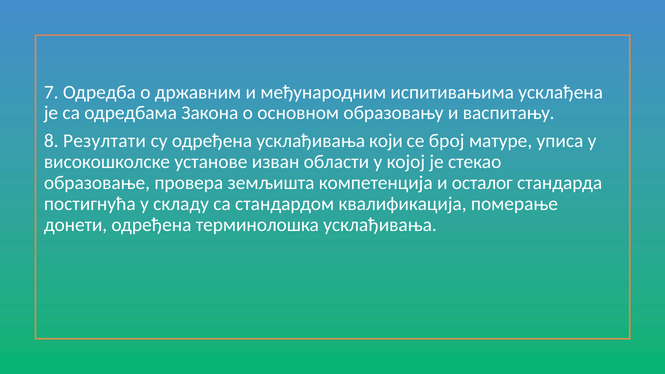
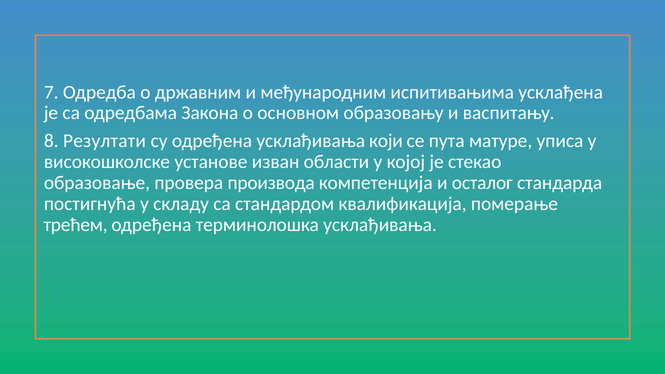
број: број -> пута
земљишта: земљишта -> производа
донети: донети -> трећем
